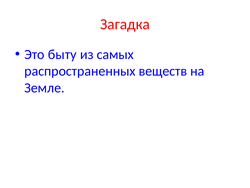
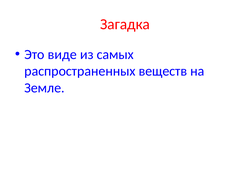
быту: быту -> виде
